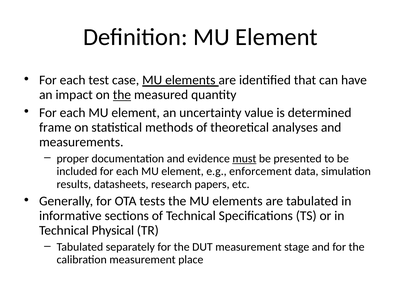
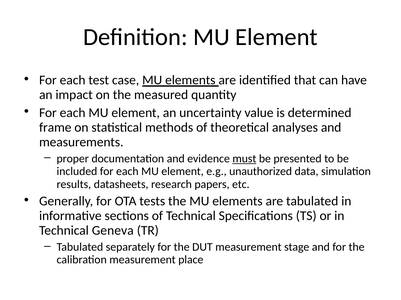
the at (122, 95) underline: present -> none
enforcement: enforcement -> unauthorized
Physical: Physical -> Geneva
